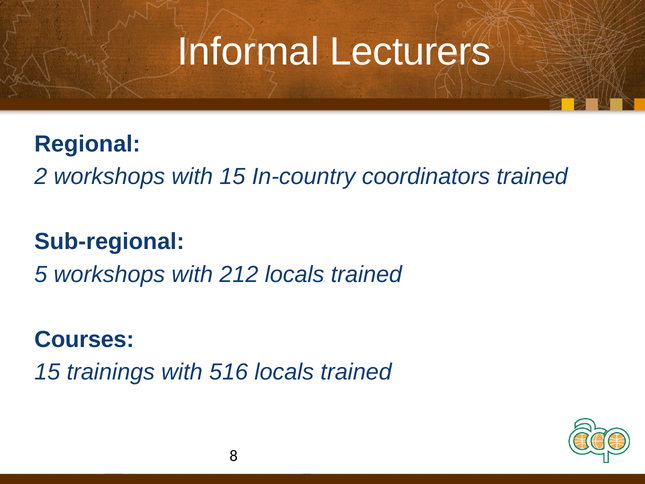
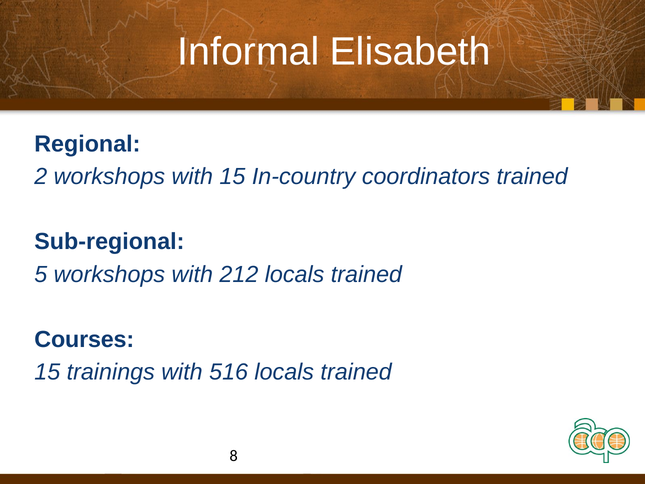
Lecturers: Lecturers -> Elisabeth
